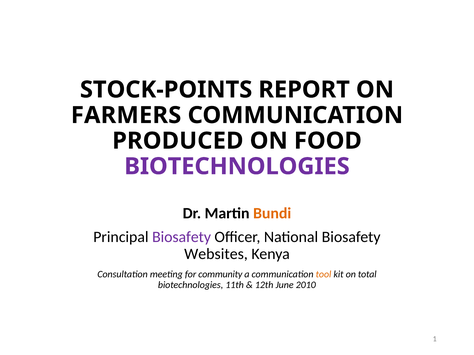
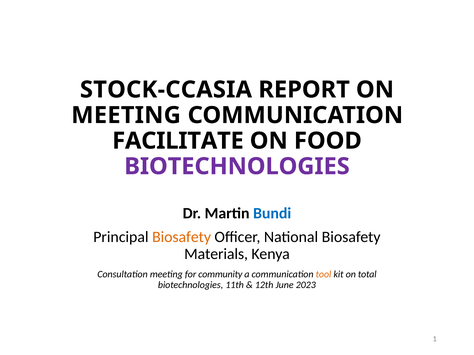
STOCK-POINTS: STOCK-POINTS -> STOCK-CCASIA
FARMERS at (126, 115): FARMERS -> MEETING
PRODUCED: PRODUCED -> FACILITATE
Bundi colour: orange -> blue
Biosafety at (182, 237) colour: purple -> orange
Websites: Websites -> Materials
2010: 2010 -> 2023
